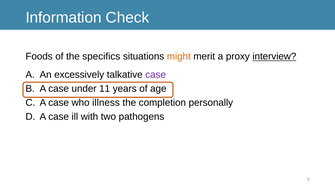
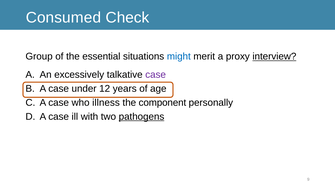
Information: Information -> Consumed
Foods: Foods -> Group
specifics: specifics -> essential
might colour: orange -> blue
11: 11 -> 12
completion: completion -> component
pathogens underline: none -> present
